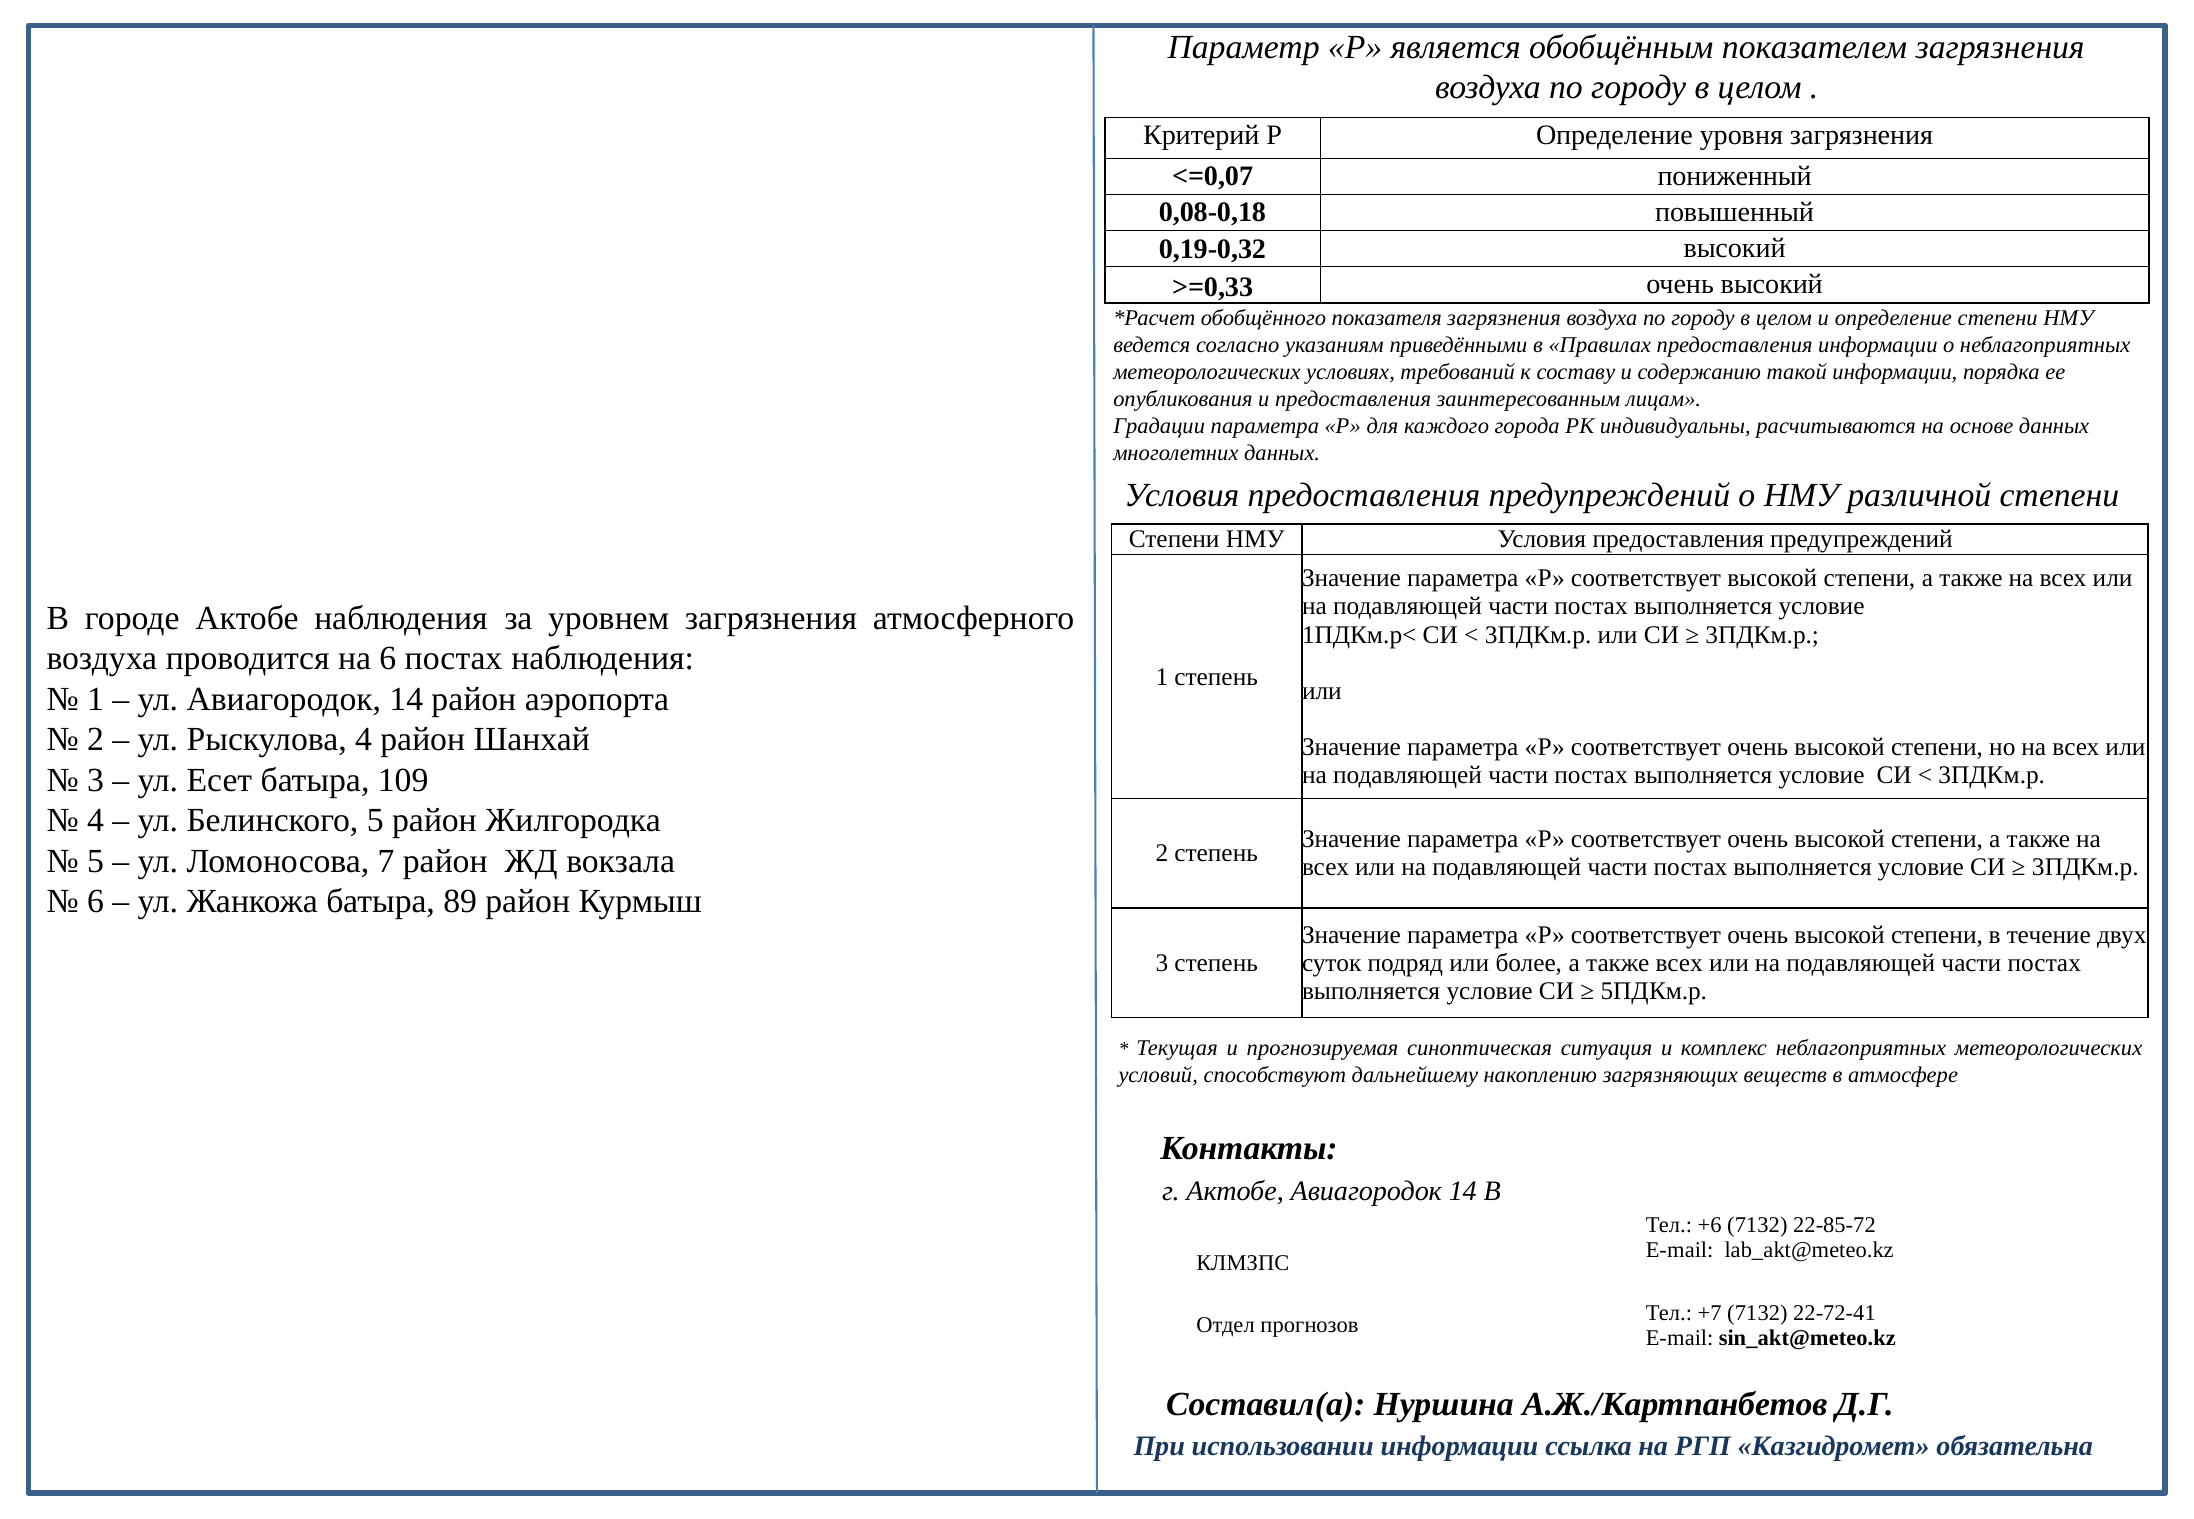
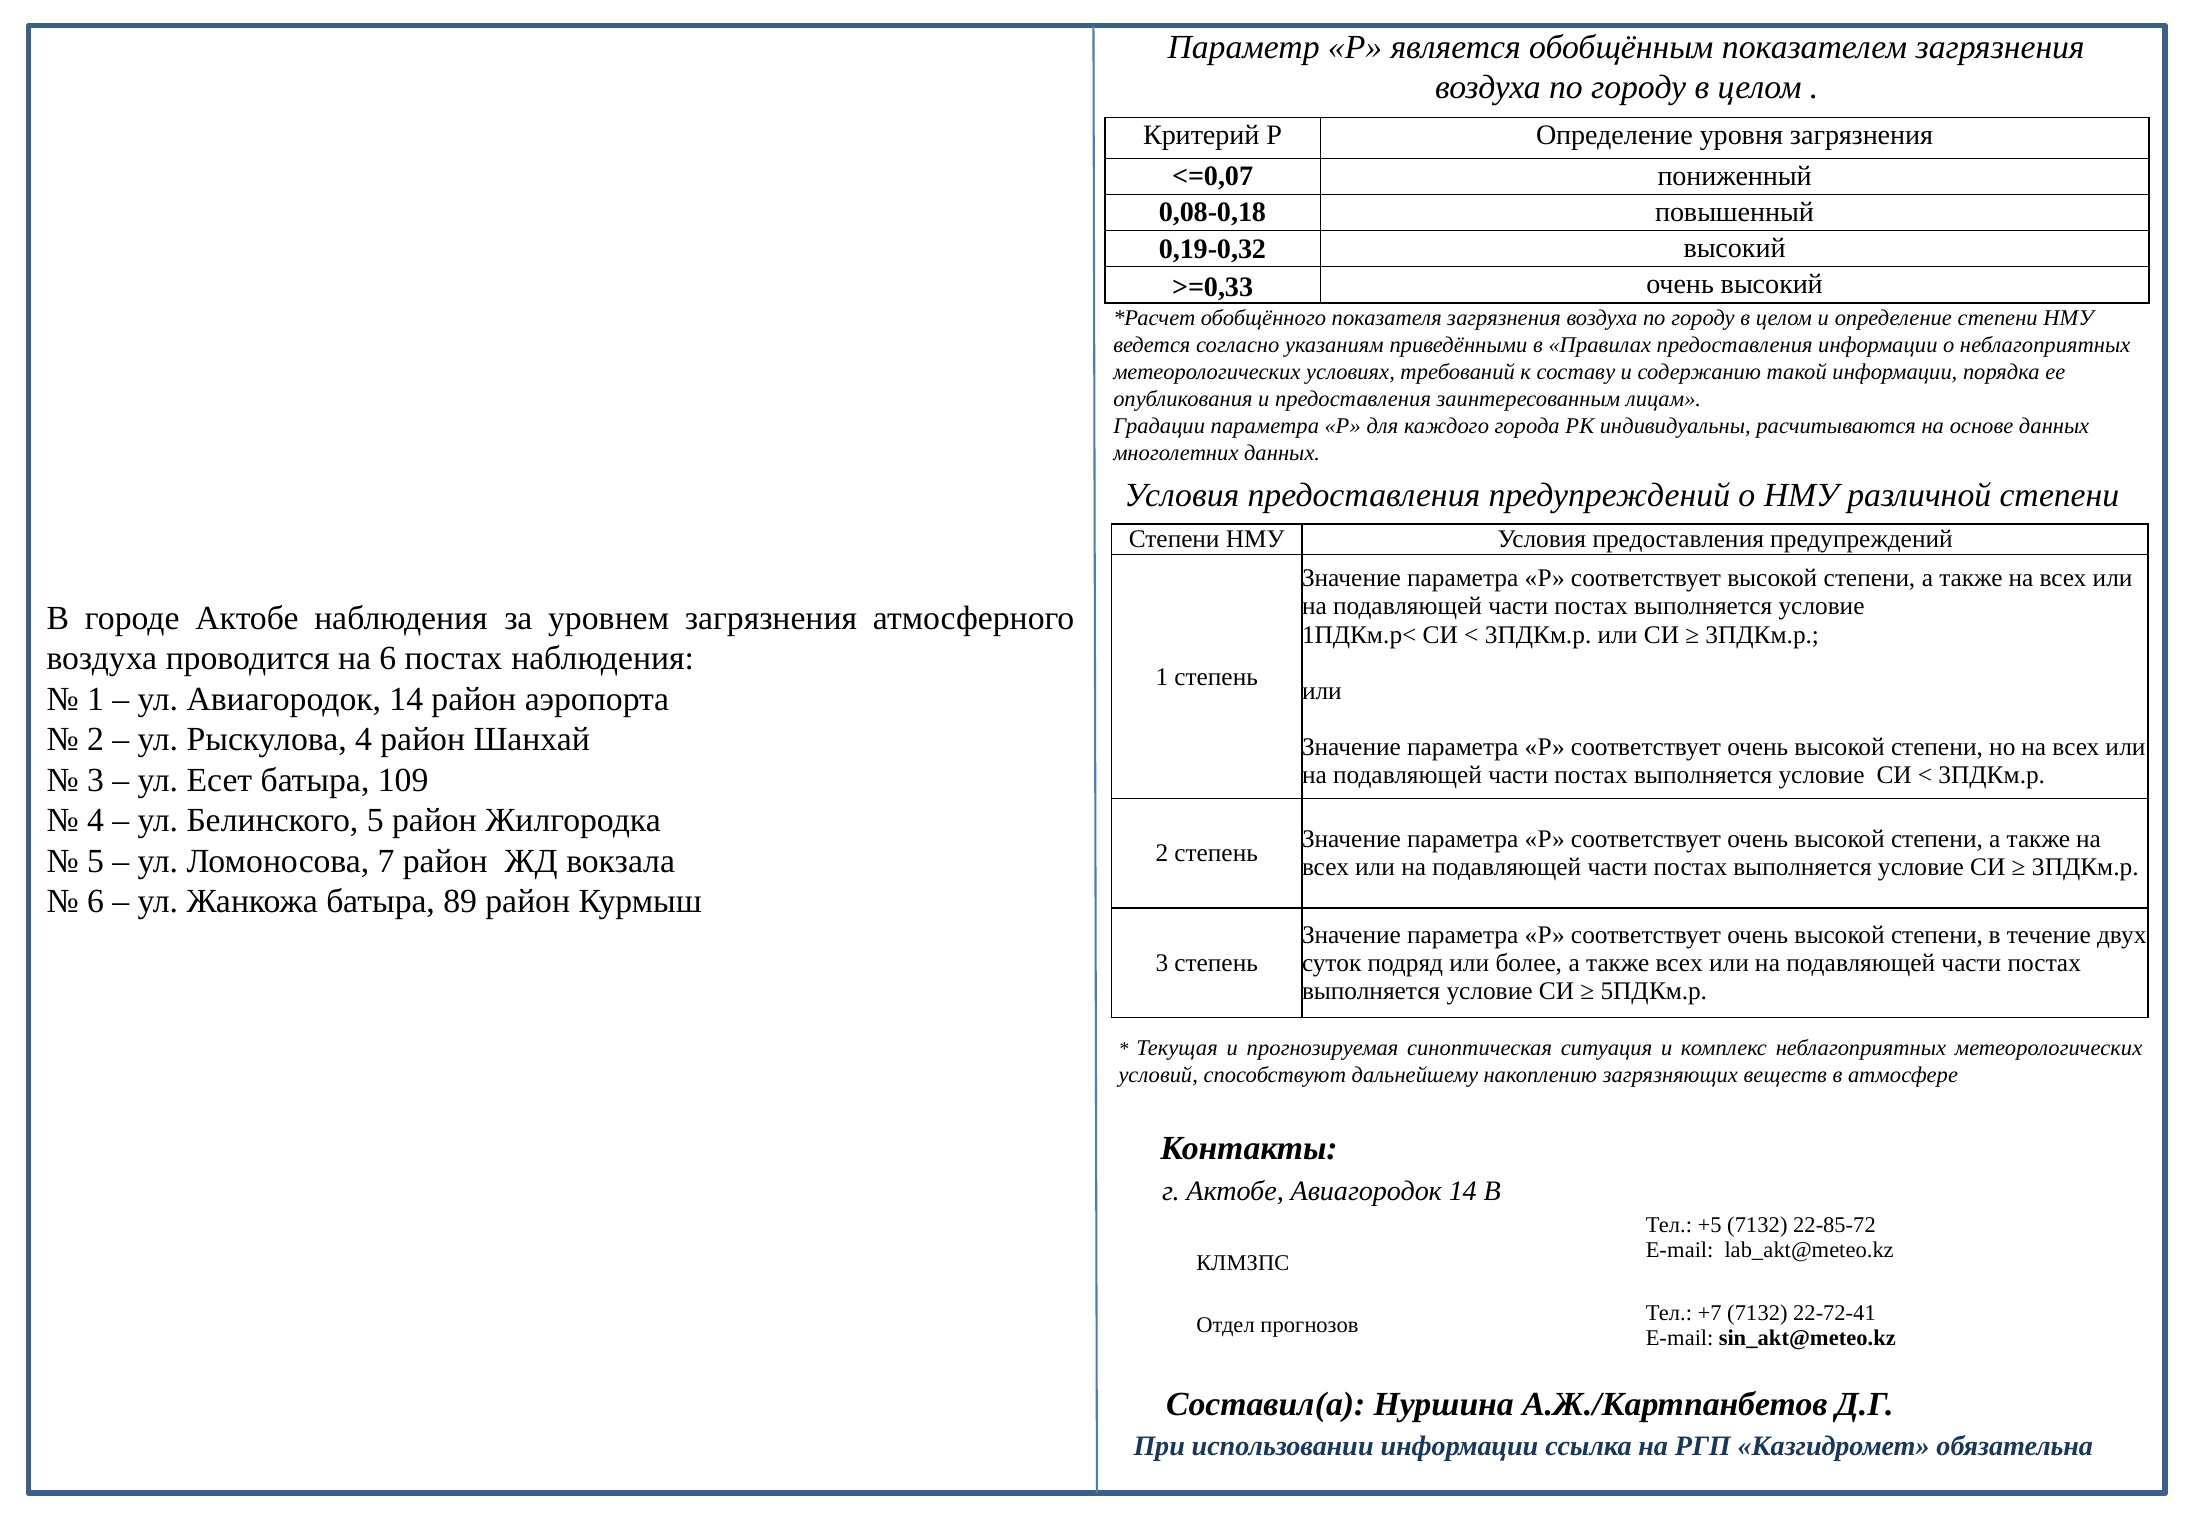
+6: +6 -> +5
